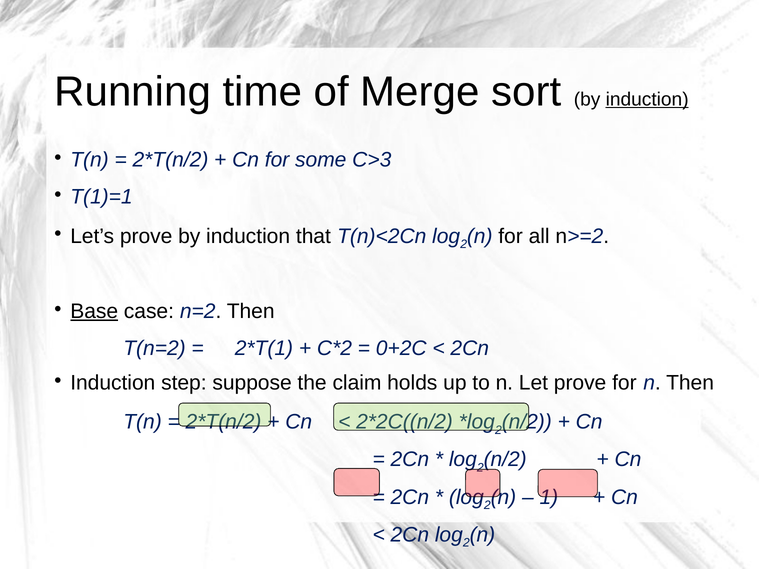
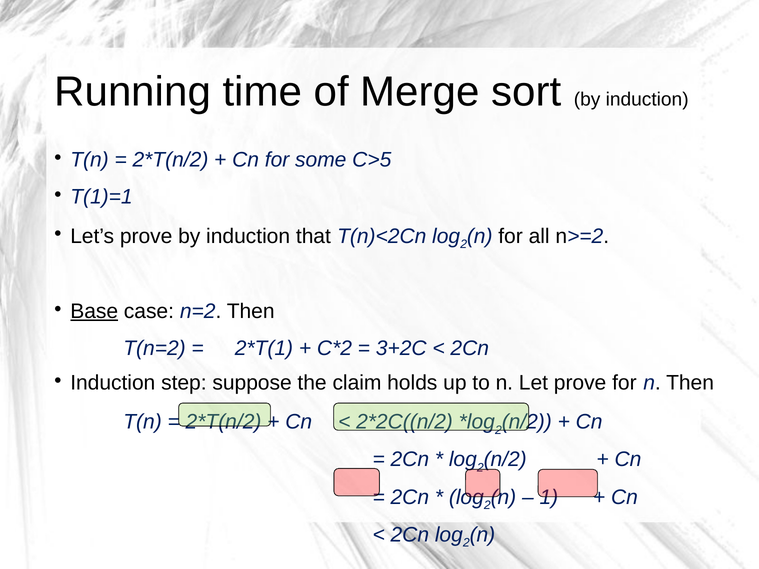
induction at (647, 99) underline: present -> none
C>3: C>3 -> C>5
0+2C: 0+2C -> 3+2C
